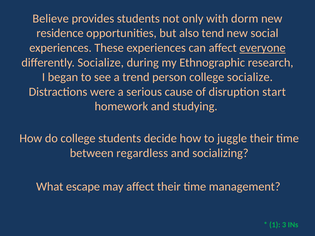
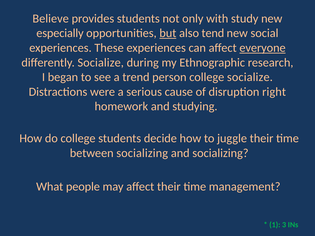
dorm: dorm -> study
residence: residence -> especially
but underline: none -> present
start: start -> right
between regardless: regardless -> socializing
escape: escape -> people
